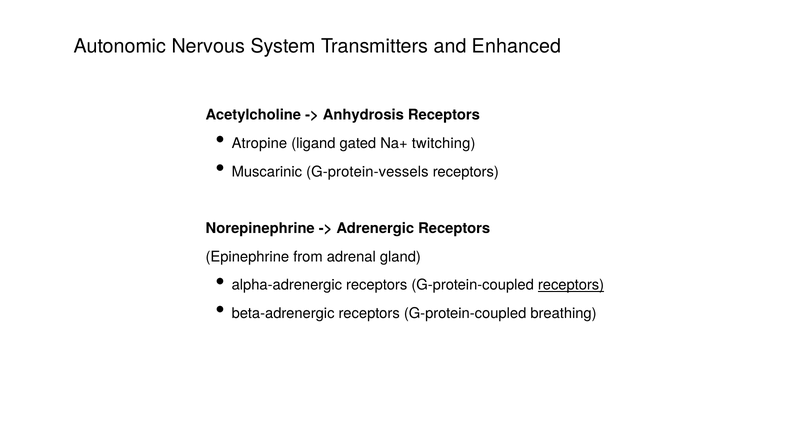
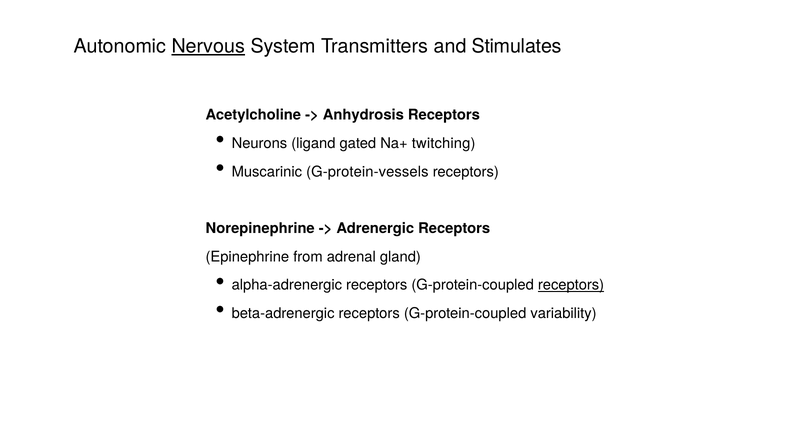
Nervous underline: none -> present
Enhanced: Enhanced -> Stimulates
Atropine: Atropine -> Neurons
breathing: breathing -> variability
